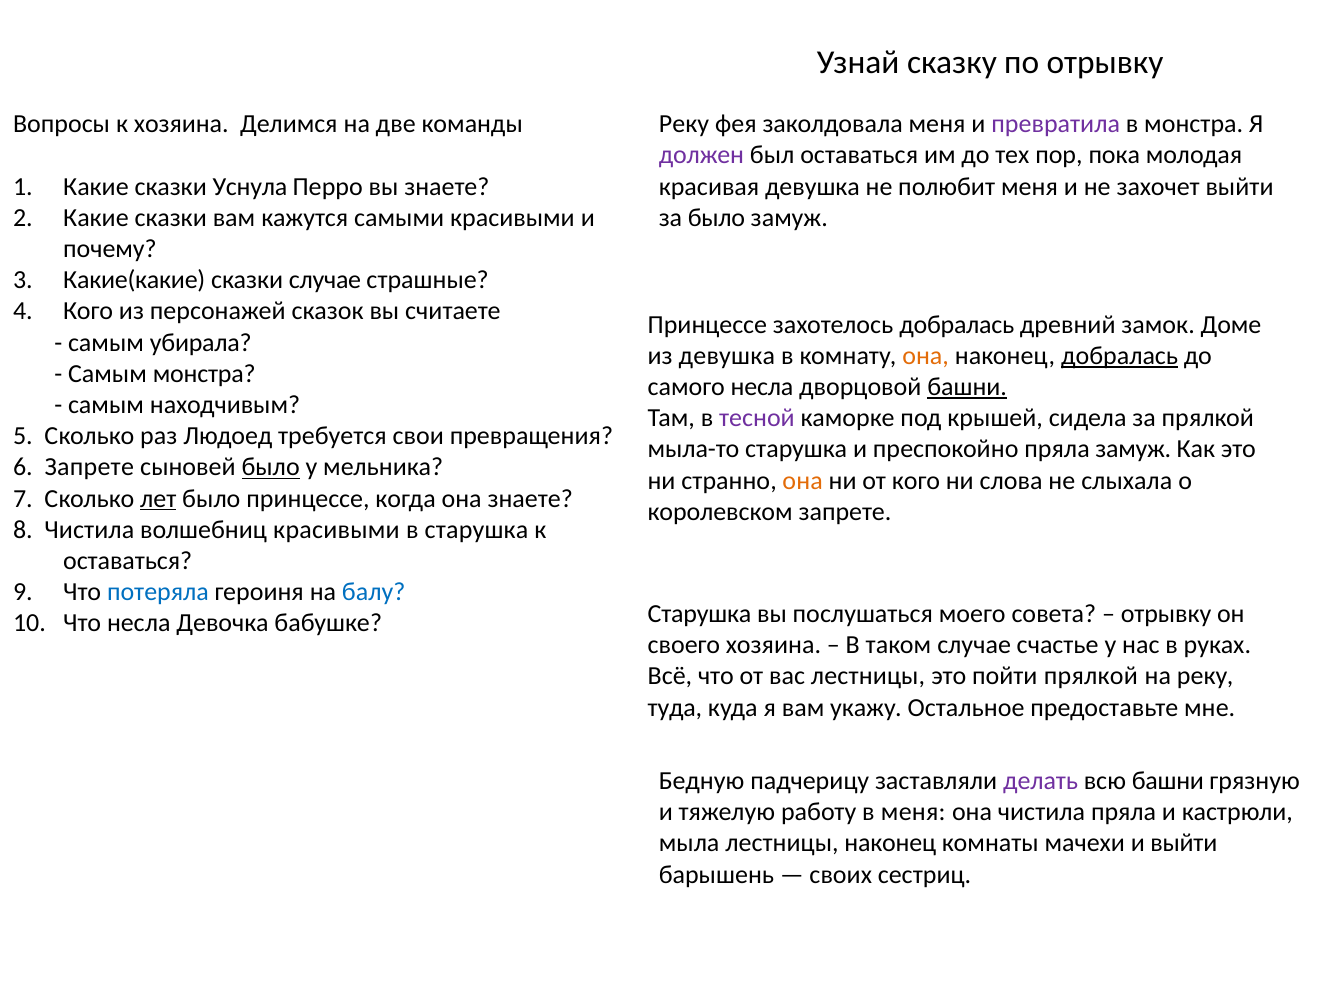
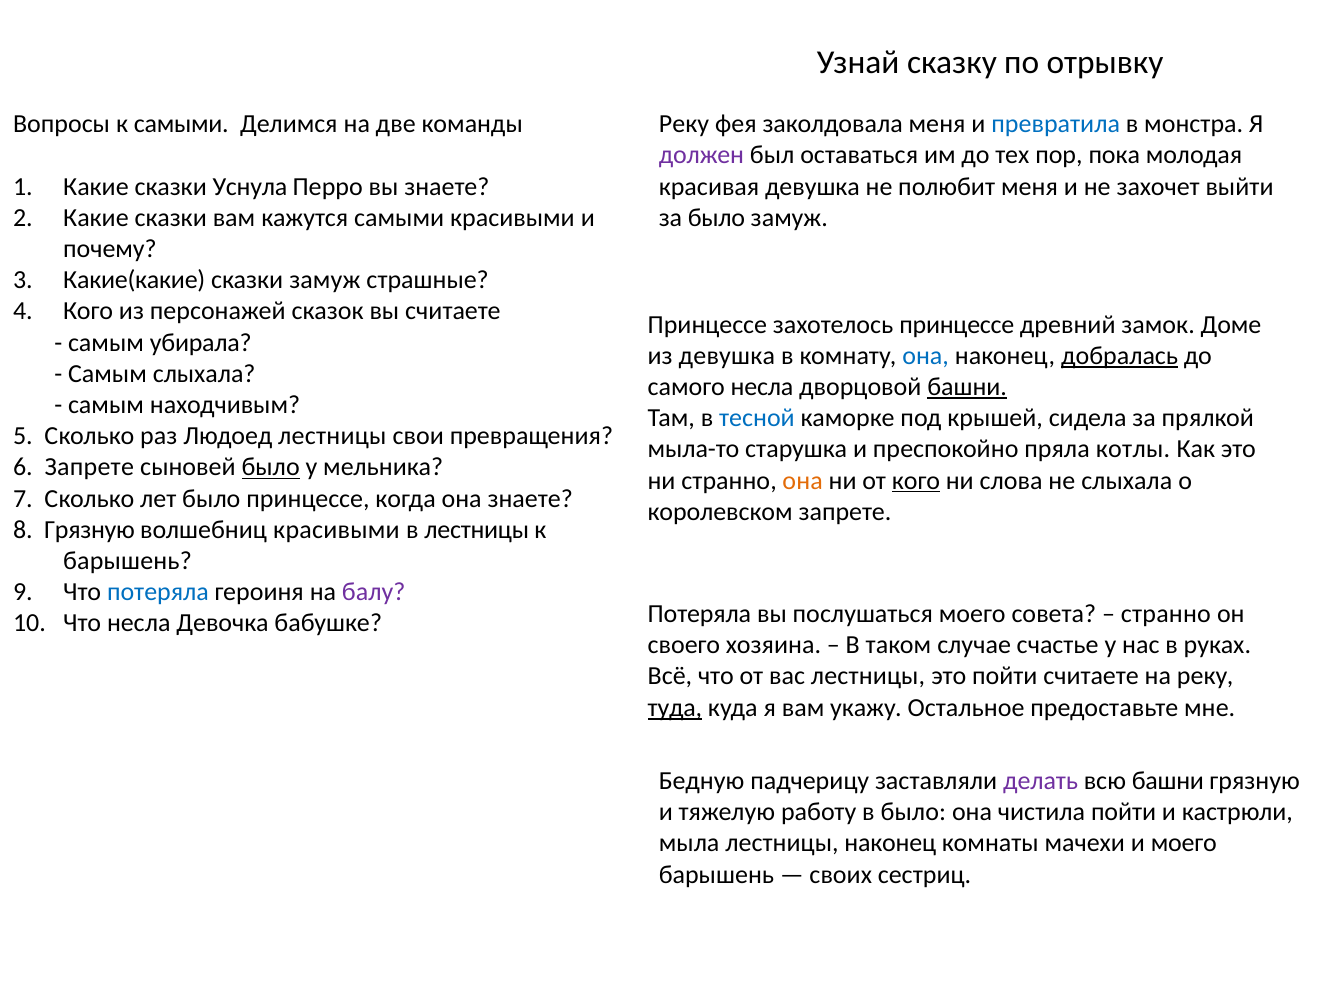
к хозяина: хозяина -> самыми
превратила colour: purple -> blue
сказки случае: случае -> замуж
захотелось добралась: добралась -> принцессе
она at (926, 356) colour: orange -> blue
Самым монстра: монстра -> слыхала
тесной colour: purple -> blue
Людоед требуется: требуется -> лестницы
пряла замуж: замуж -> котлы
кого at (916, 481) underline: none -> present
лет underline: present -> none
8 Чистила: Чистила -> Грязную
в старушка: старушка -> лестницы
оставаться at (128, 561): оставаться -> барышень
балу colour: blue -> purple
Старушка at (699, 614): Старушка -> Потеряла
отрывку at (1166, 614): отрывку -> странно
пойти прялкой: прялкой -> считаете
туда underline: none -> present
в меня: меня -> было
чистила пряла: пряла -> пойти
и выйти: выйти -> моего
